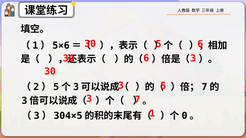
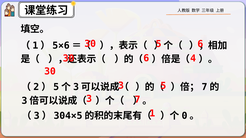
6 3: 3 -> 4
